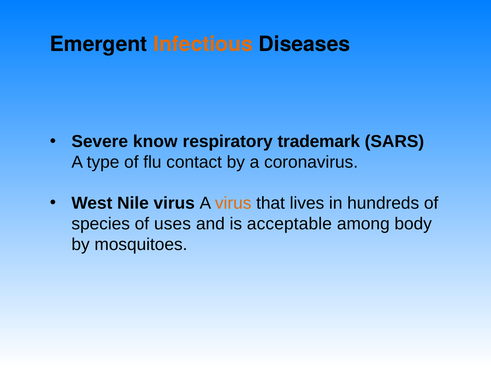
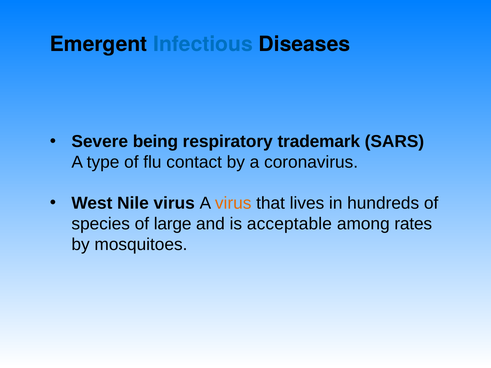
Infectious colour: orange -> blue
know: know -> being
uses: uses -> large
body: body -> rates
